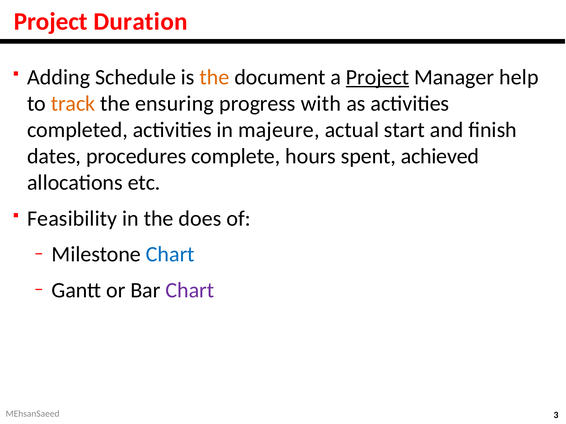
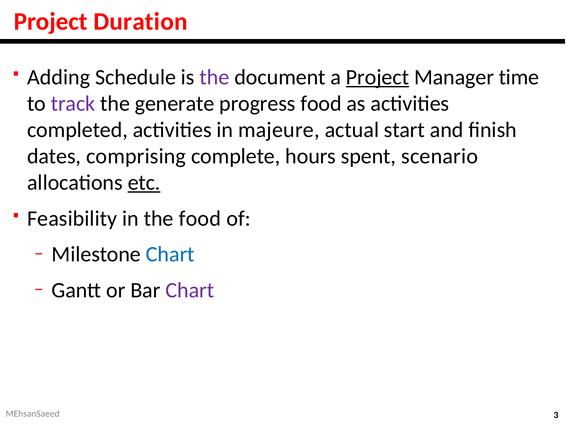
the at (215, 77) colour: orange -> purple
help: help -> time
track colour: orange -> purple
ensuring: ensuring -> generate
progress with: with -> food
procedures: procedures -> comprising
achieved: achieved -> scenario
etc underline: none -> present
the does: does -> food
